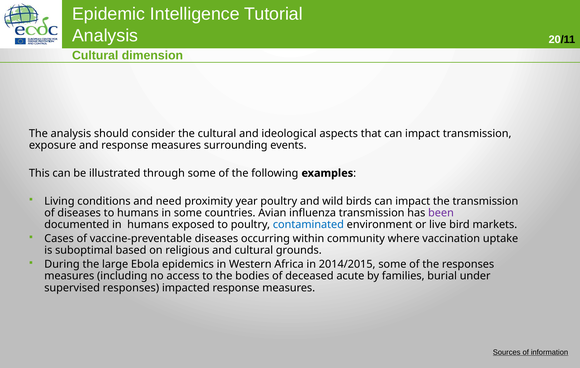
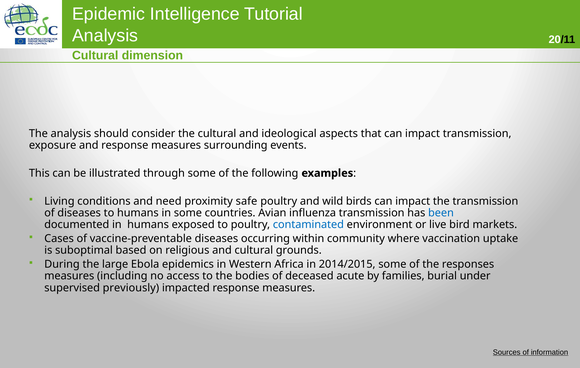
year: year -> safe
been colour: purple -> blue
supervised responses: responses -> previously
